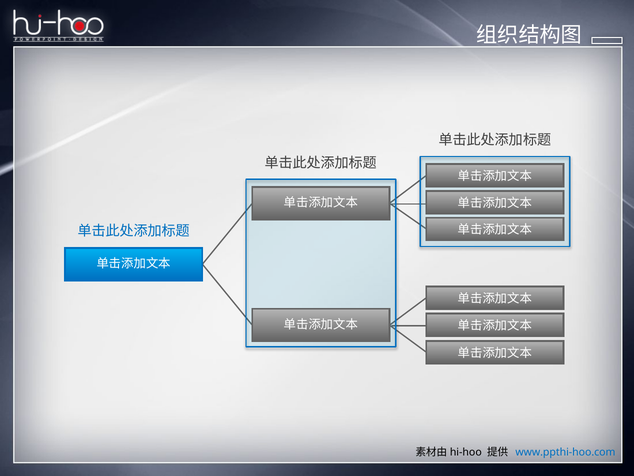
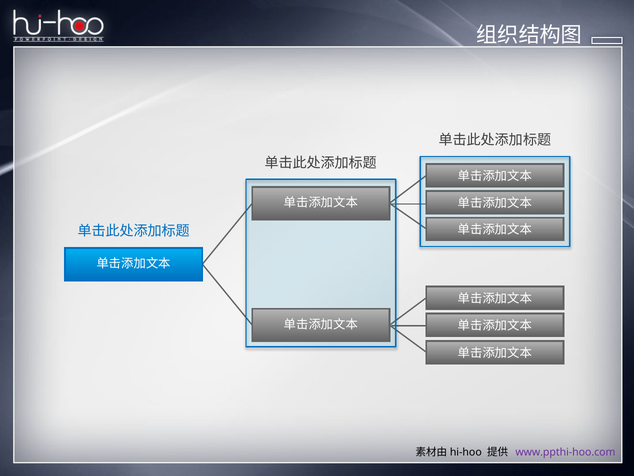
www.ppthi-hoo.com colour: blue -> purple
